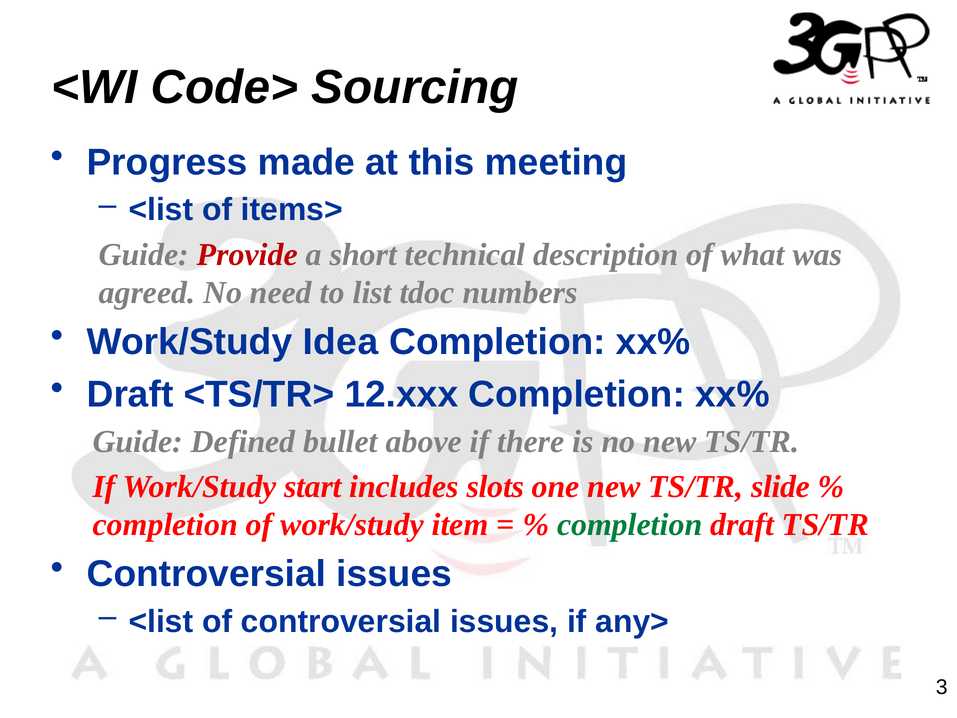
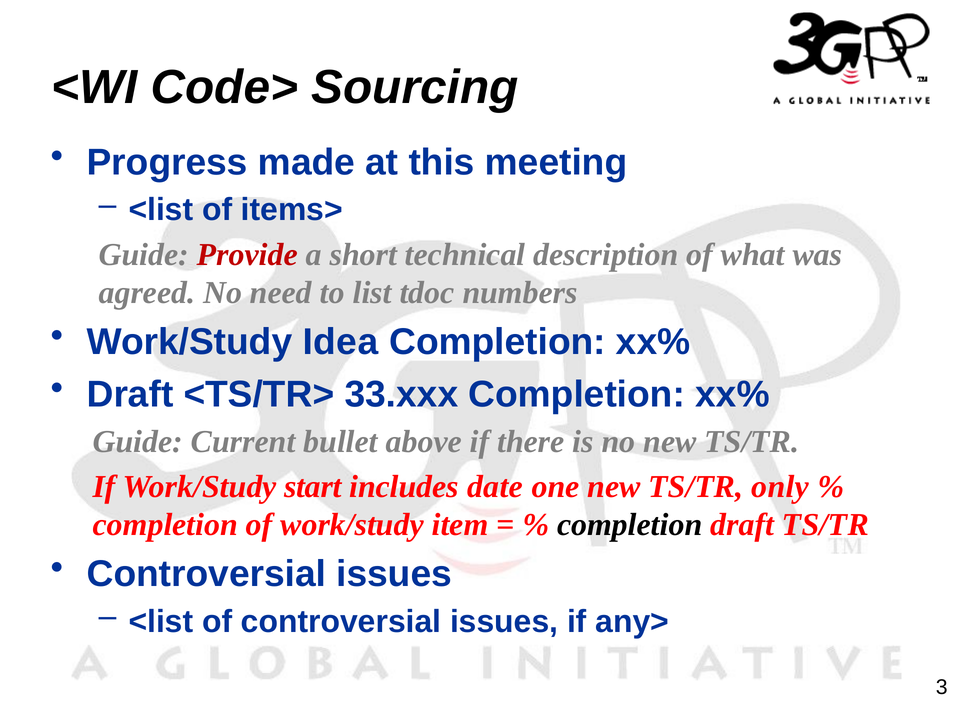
12.xxx: 12.xxx -> 33.xxx
Defined: Defined -> Current
slots: slots -> date
slide: slide -> only
completion at (630, 525) colour: green -> black
